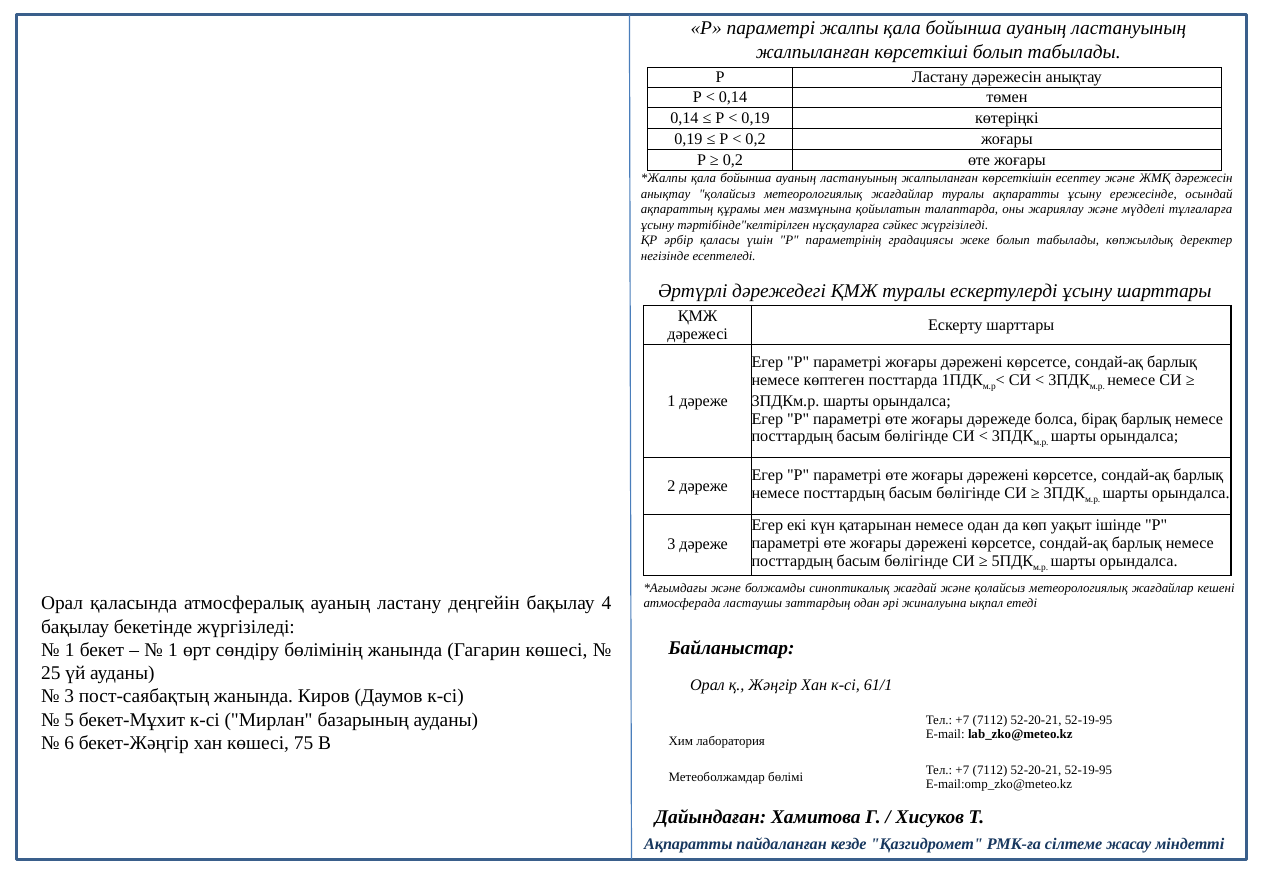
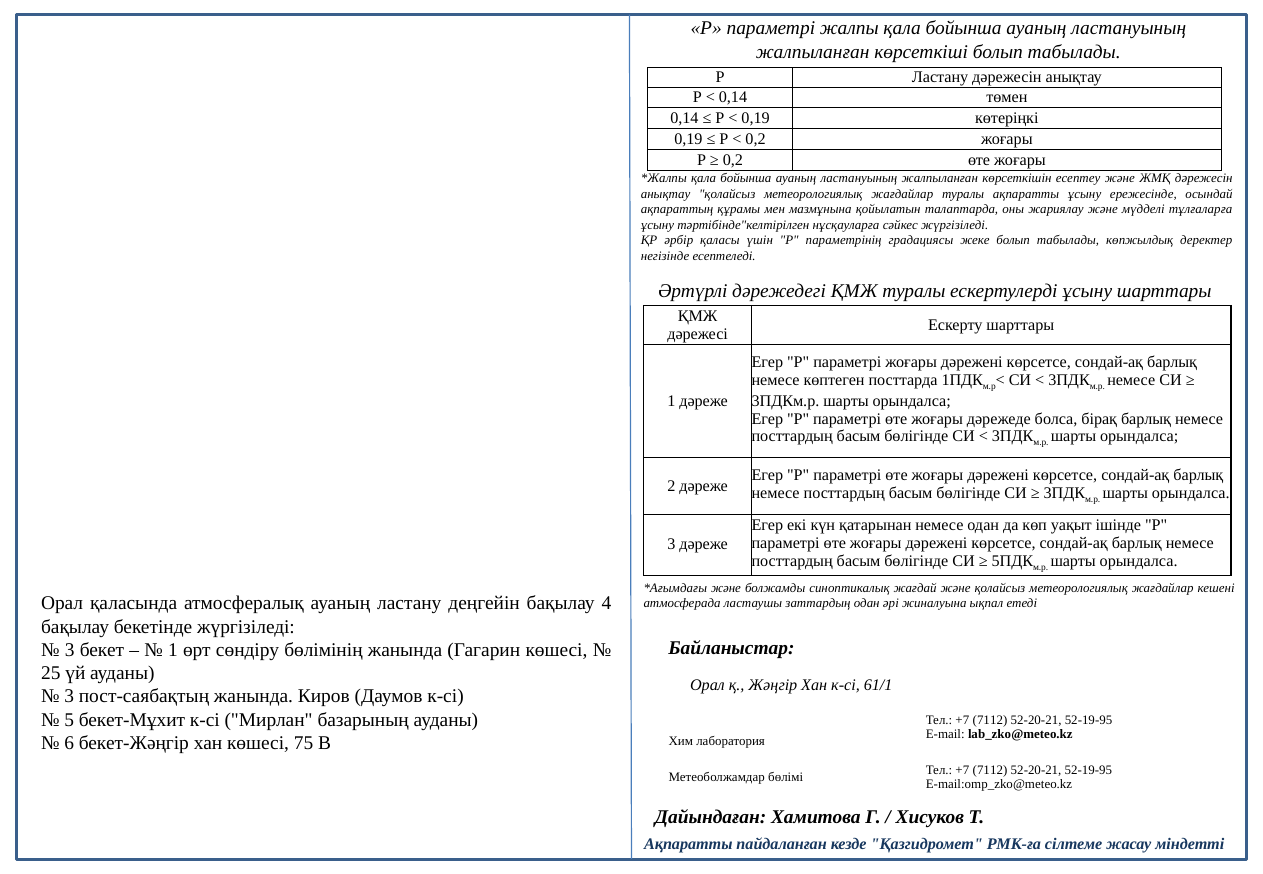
1 at (70, 650): 1 -> 3
